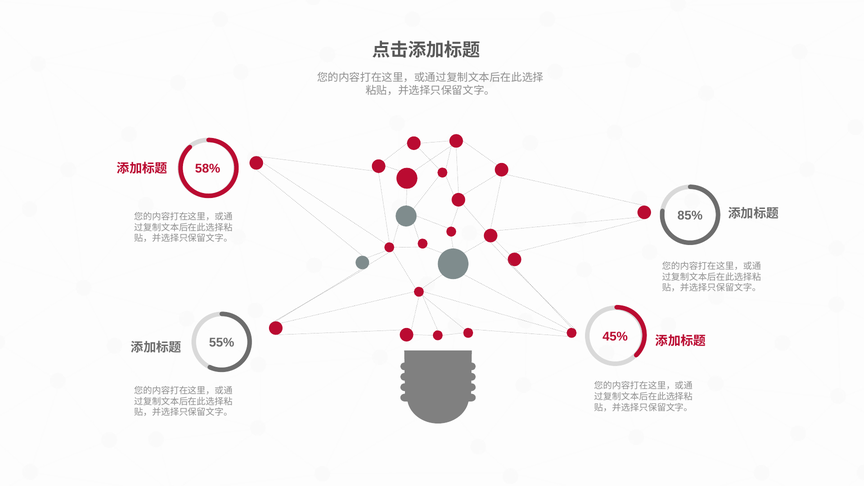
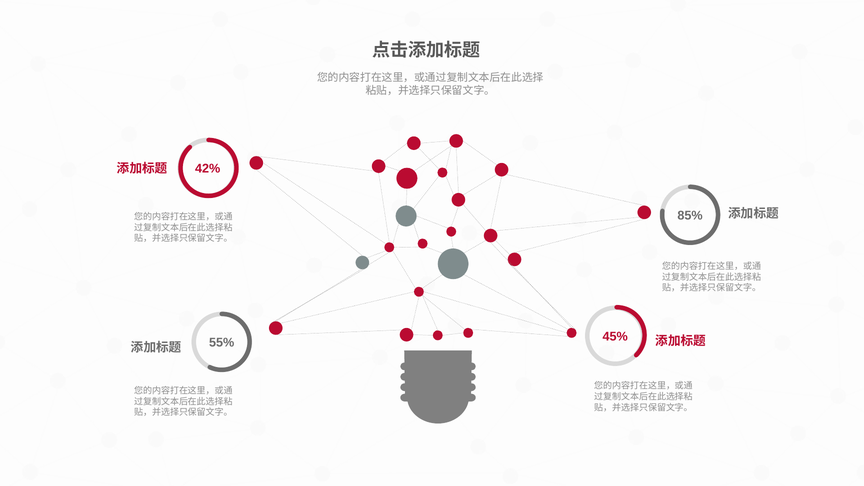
58%: 58% -> 42%
